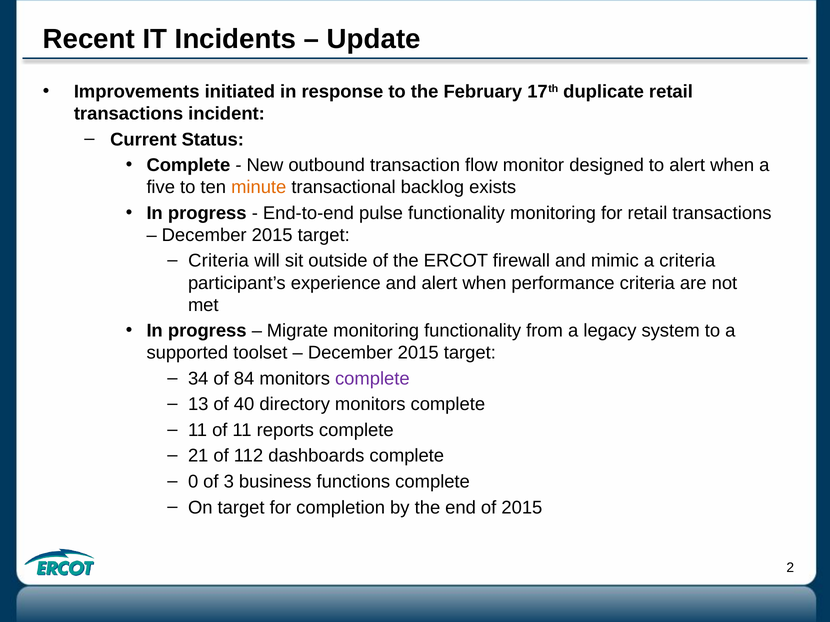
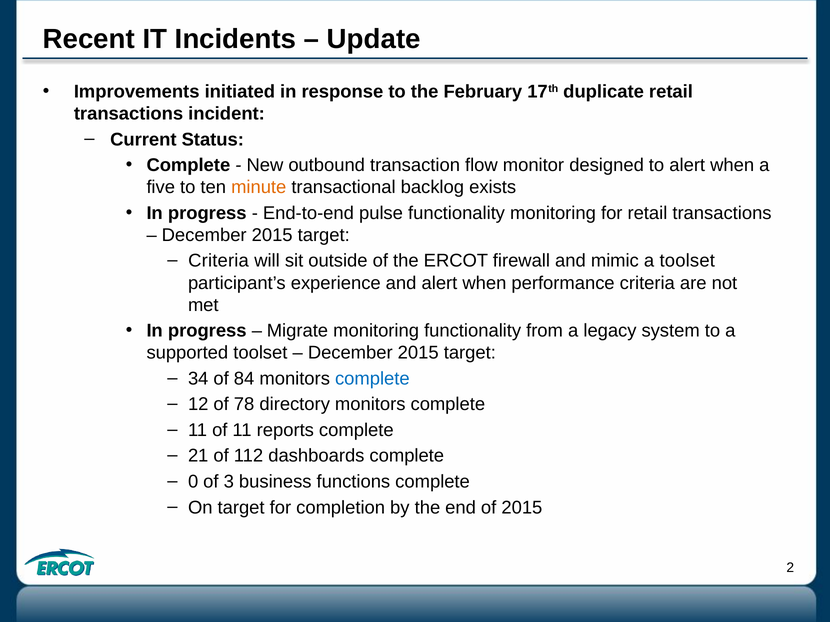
a criteria: criteria -> toolset
complete at (372, 379) colour: purple -> blue
13: 13 -> 12
40: 40 -> 78
